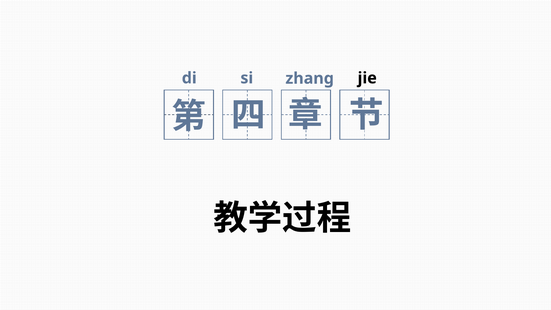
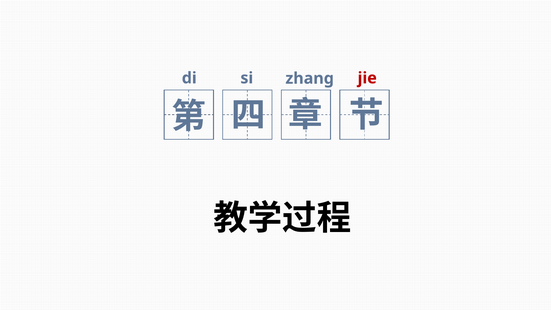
jie colour: black -> red
